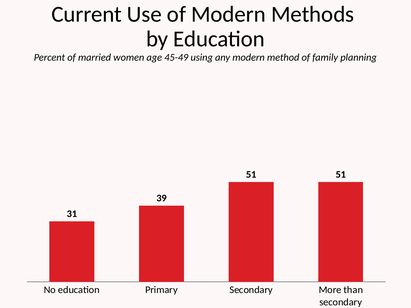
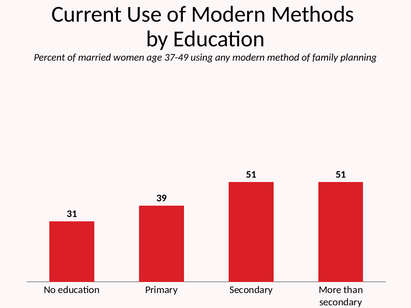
45-49: 45-49 -> 37-49
